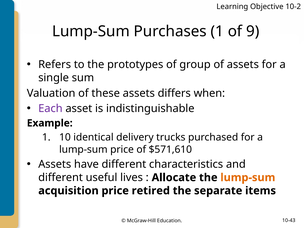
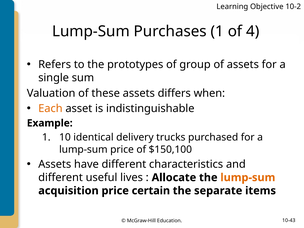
9: 9 -> 4
Each colour: purple -> orange
$571,610: $571,610 -> $150,100
retired: retired -> certain
